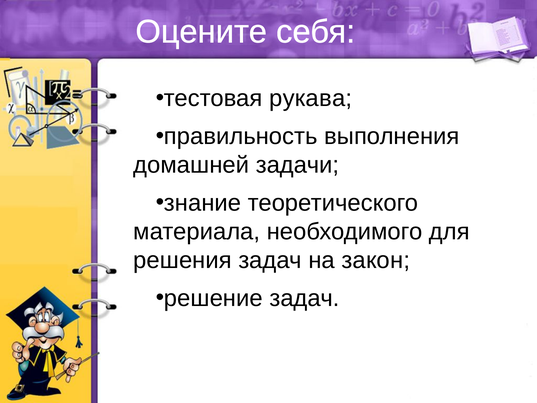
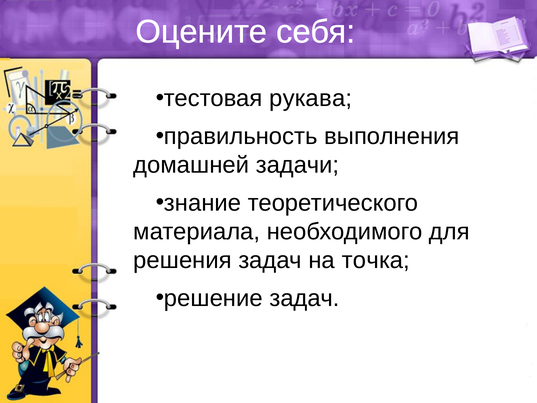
закон: закон -> точка
